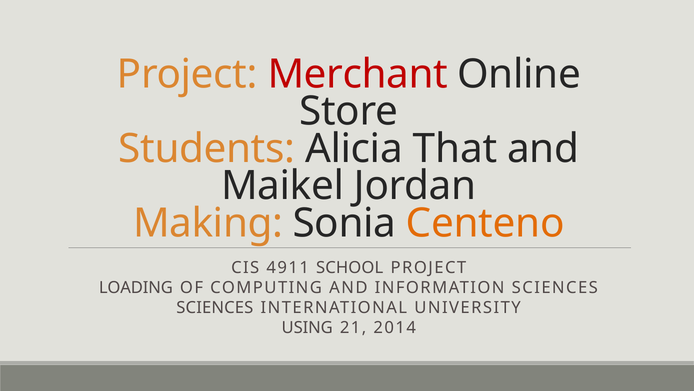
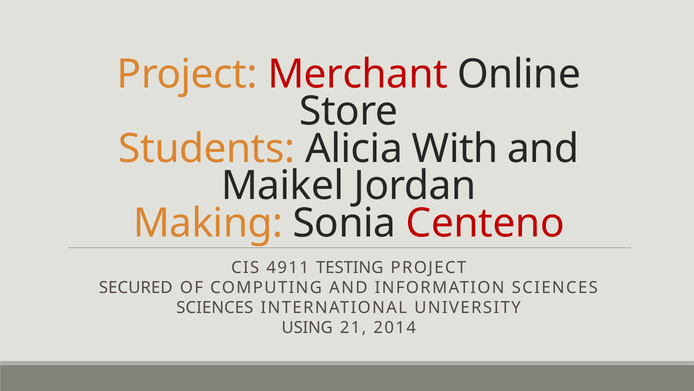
That: That -> With
Centeno colour: orange -> red
SCHOOL: SCHOOL -> TESTING
LOADING: LOADING -> SECURED
